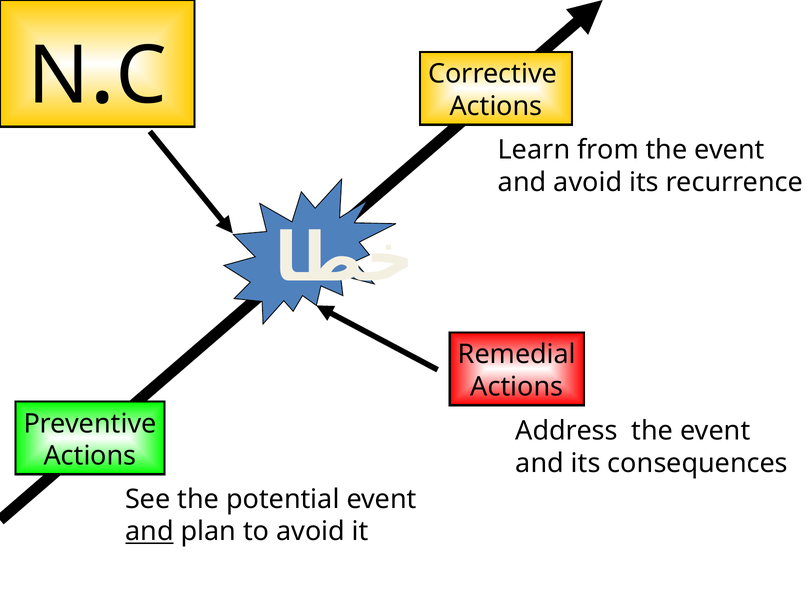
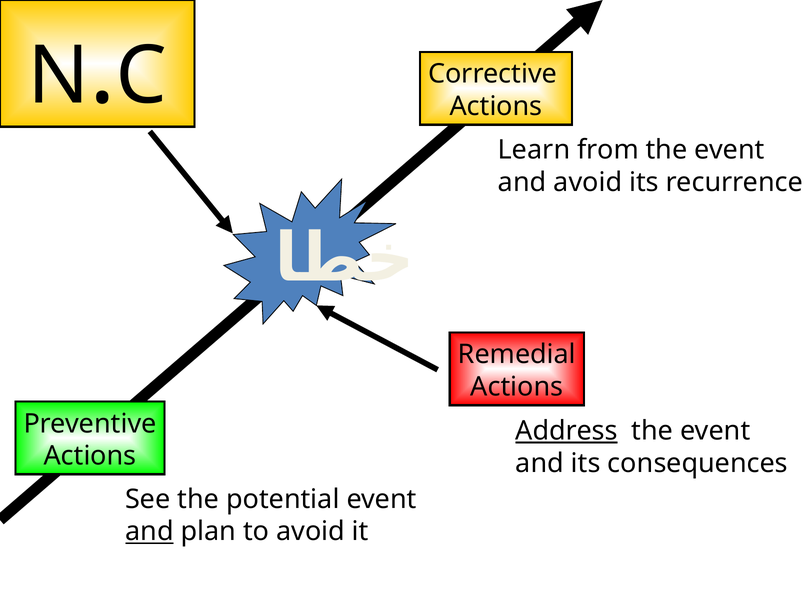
Address underline: none -> present
